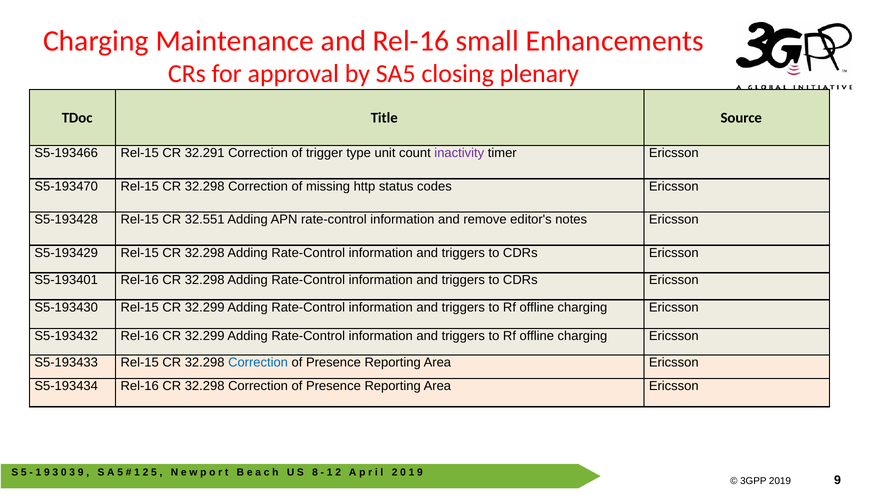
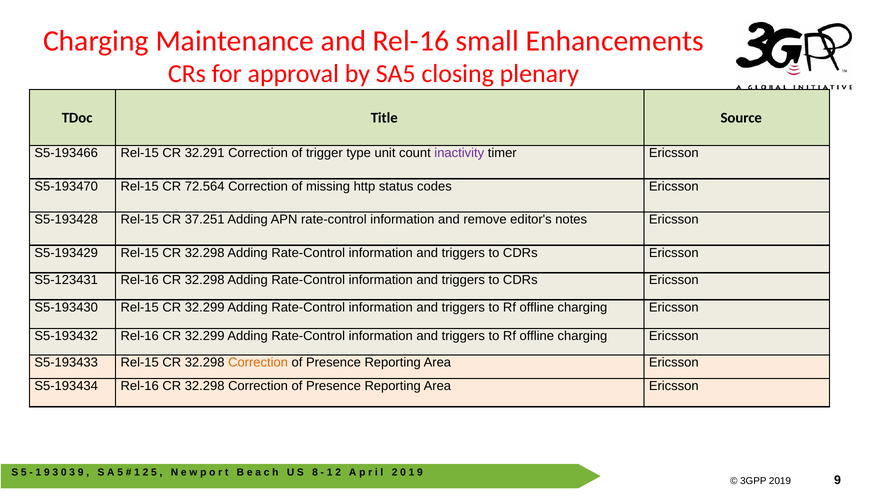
S5-193470 Rel-15 CR 32.298: 32.298 -> 72.564
32.551: 32.551 -> 37.251
S5-193401: S5-193401 -> S5-123431
Correction at (258, 362) colour: blue -> orange
